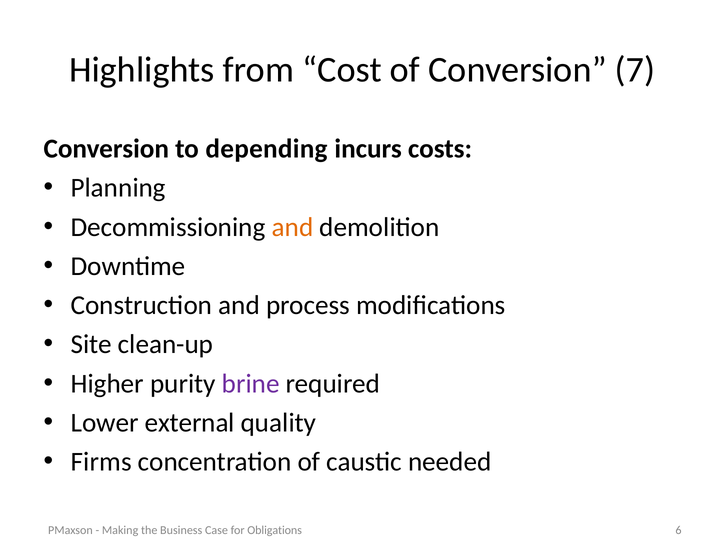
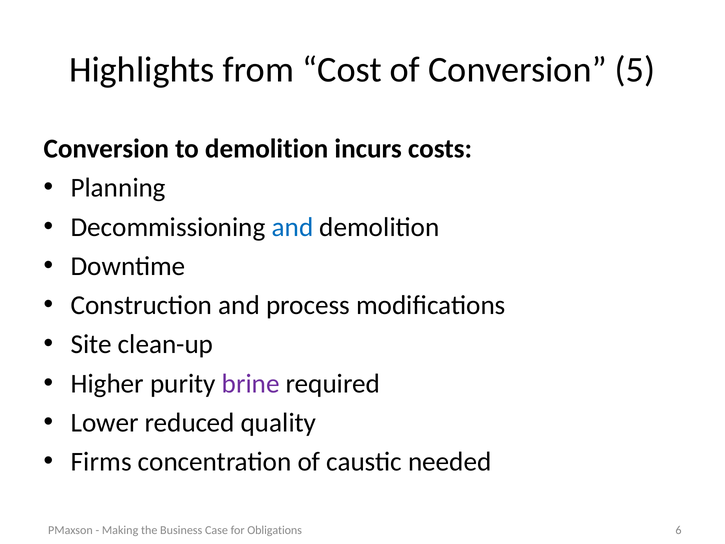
7: 7 -> 5
to depending: depending -> demolition
and at (292, 227) colour: orange -> blue
external: external -> reduced
